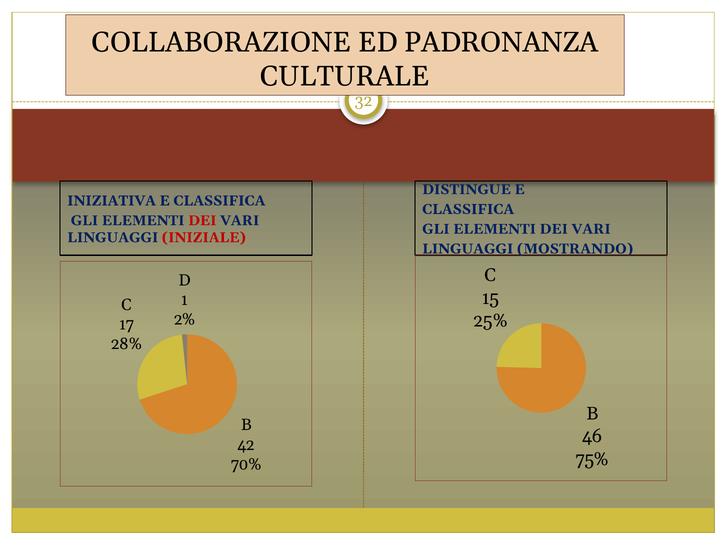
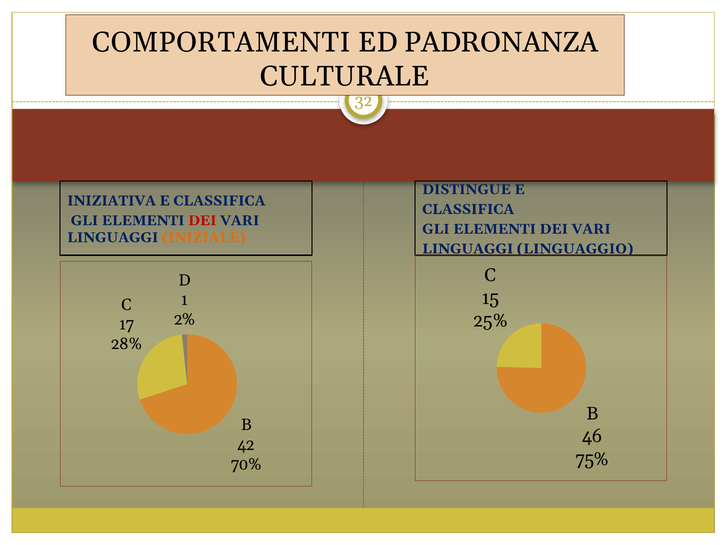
COLLABORAZIONE: COLLABORAZIONE -> COMPORTAMENTI
INIZIALE colour: red -> orange
MOSTRANDO: MOSTRANDO -> LINGUAGGIO
